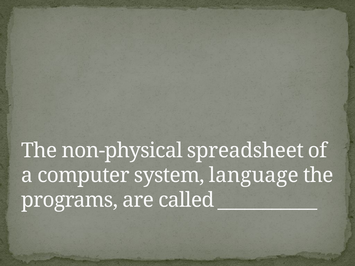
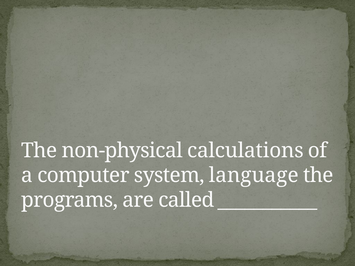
spreadsheet: spreadsheet -> calculations
